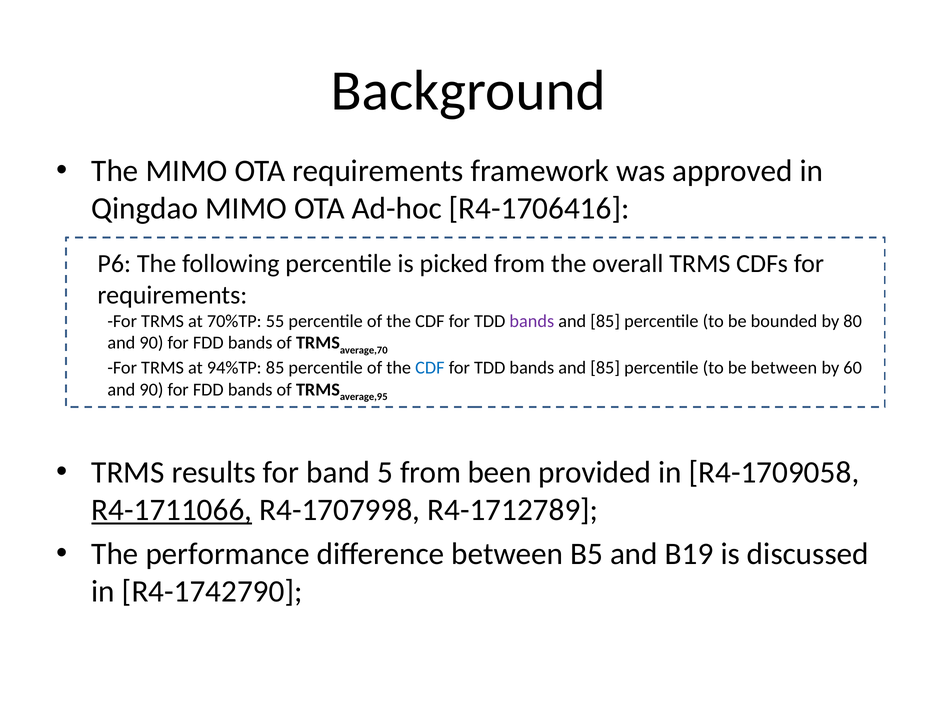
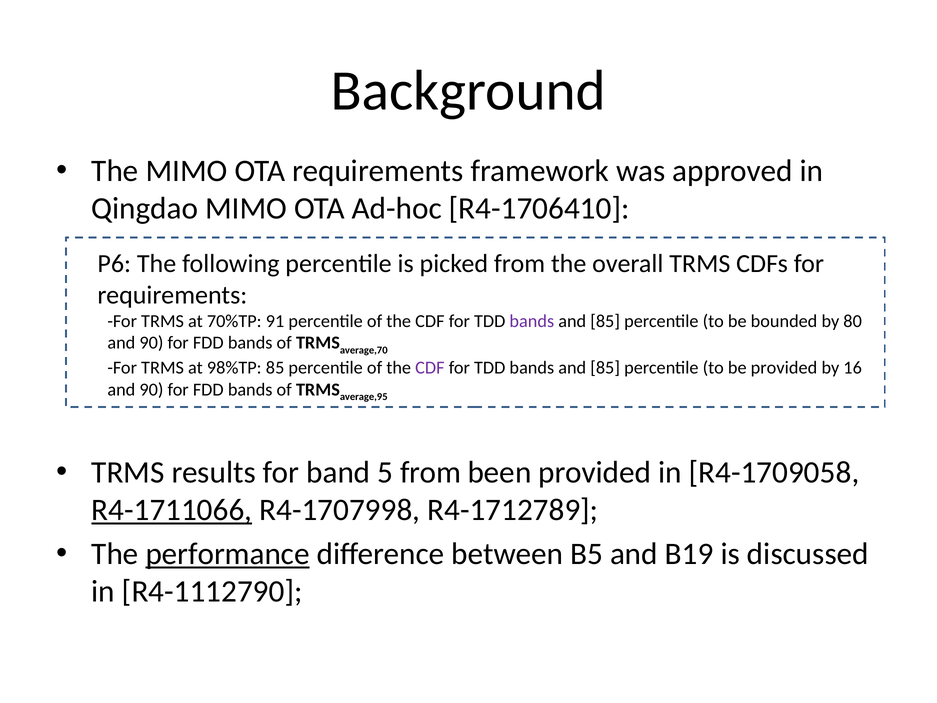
R4-1706416: R4-1706416 -> R4-1706410
55: 55 -> 91
94%TP: 94%TP -> 98%TP
CDF at (430, 368) colour: blue -> purple
be between: between -> provided
60: 60 -> 16
performance underline: none -> present
R4-1742790: R4-1742790 -> R4-1112790
